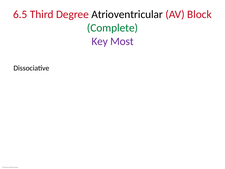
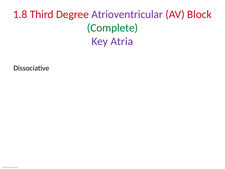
6.5: 6.5 -> 1.8
Atrioventricular colour: black -> purple
Most: Most -> Atria
